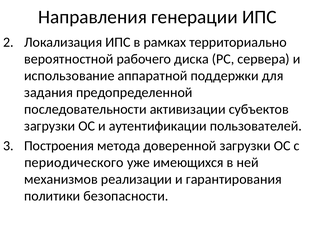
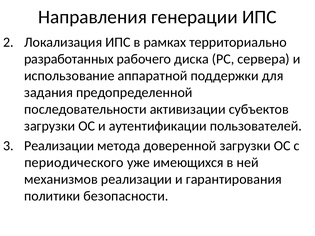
вероятностной: вероятностной -> разработанных
Построения at (59, 146): Построения -> Реализации
